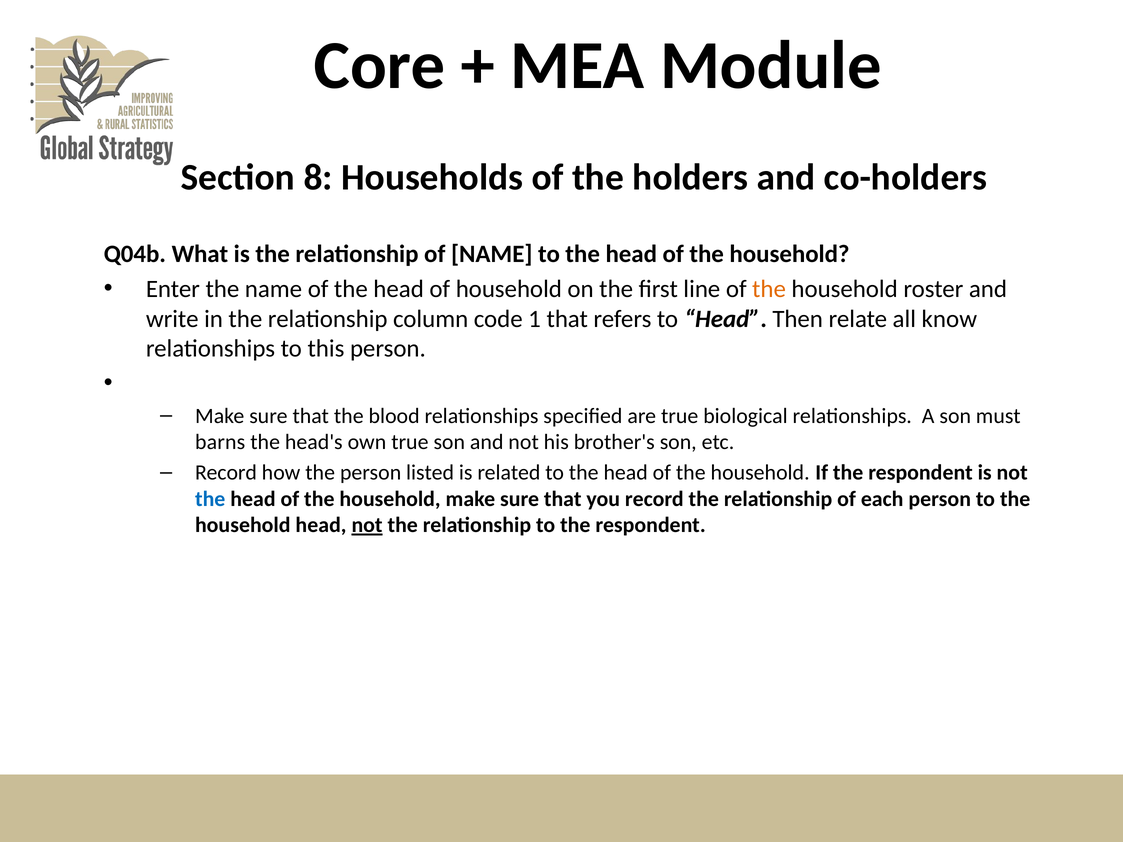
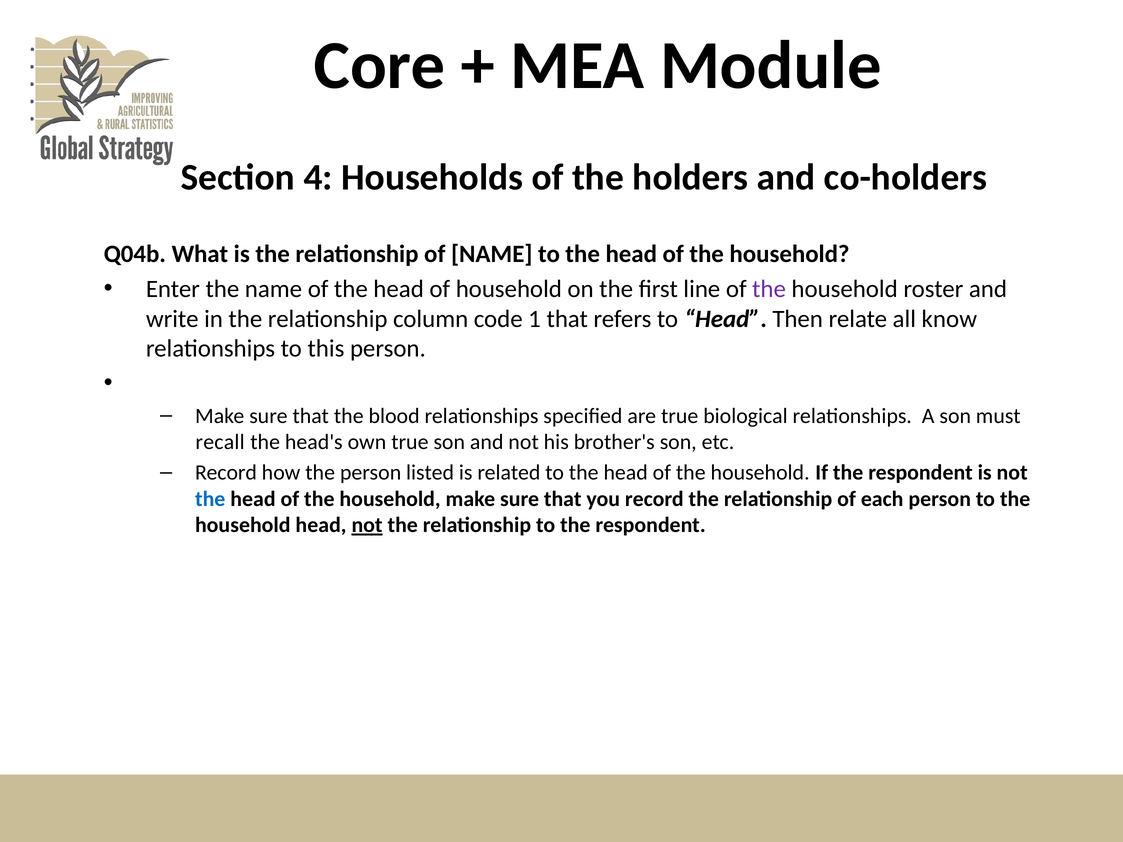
8: 8 -> 4
the at (769, 289) colour: orange -> purple
barns: barns -> recall
